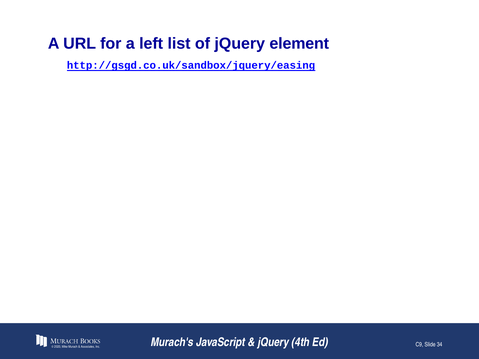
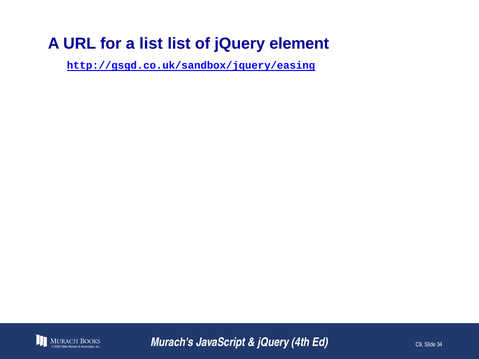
a left: left -> list
